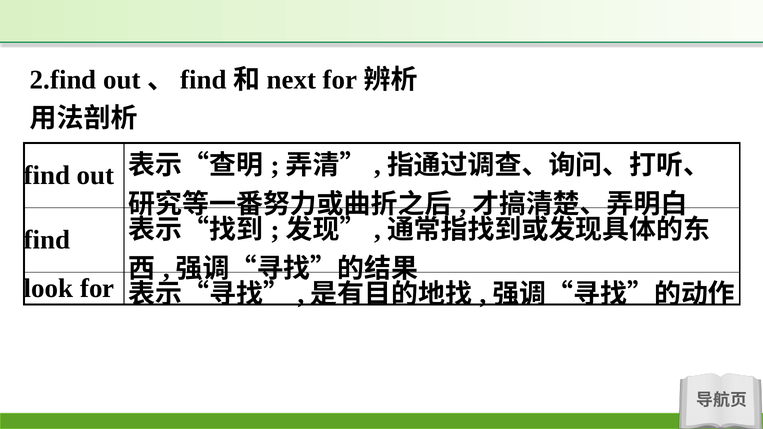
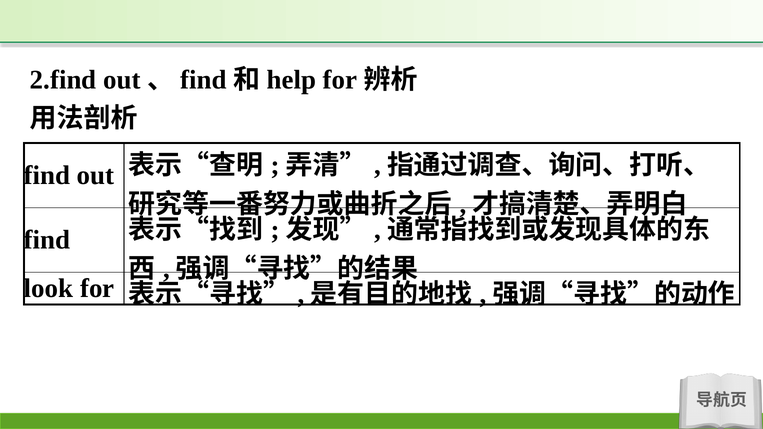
next: next -> help
